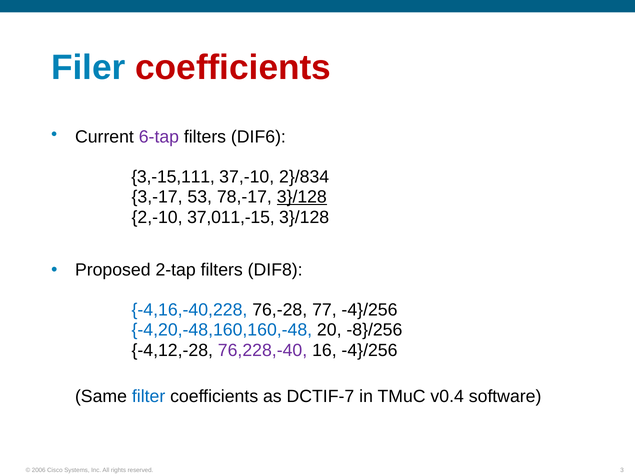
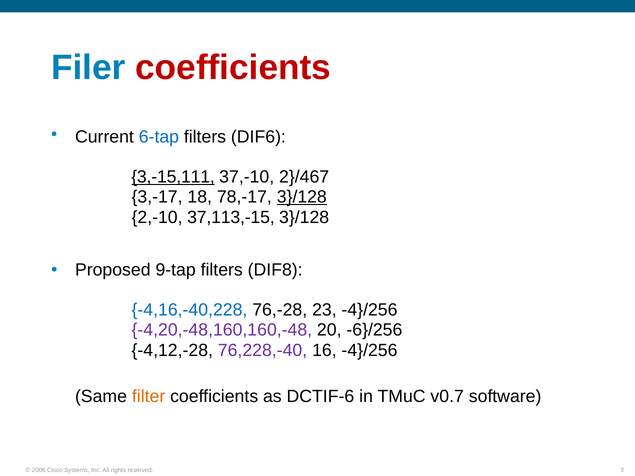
6-tap colour: purple -> blue
3,-15,111 underline: none -> present
2}/834: 2}/834 -> 2}/467
53: 53 -> 18
37,011,-15: 37,011,-15 -> 37,113,-15
2-tap: 2-tap -> 9-tap
77: 77 -> 23
-4,20,-48,160,160,-48 colour: blue -> purple
-8}/256: -8}/256 -> -6}/256
filter colour: blue -> orange
DCTIF-7: DCTIF-7 -> DCTIF-6
v0.4: v0.4 -> v0.7
